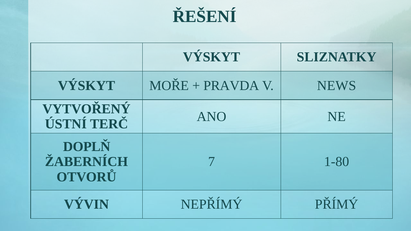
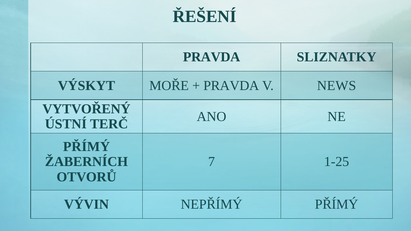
VÝSKYT at (212, 57): VÝSKYT -> PRAVDA
DOPLŇ at (87, 147): DOPLŇ -> PŘÍMÝ
1-80: 1-80 -> 1-25
